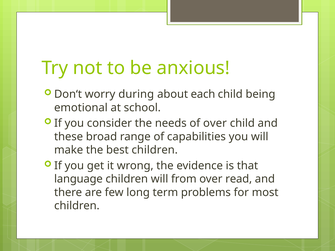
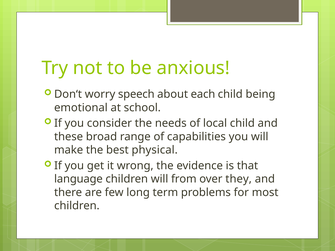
during: during -> speech
of over: over -> local
best children: children -> physical
read: read -> they
